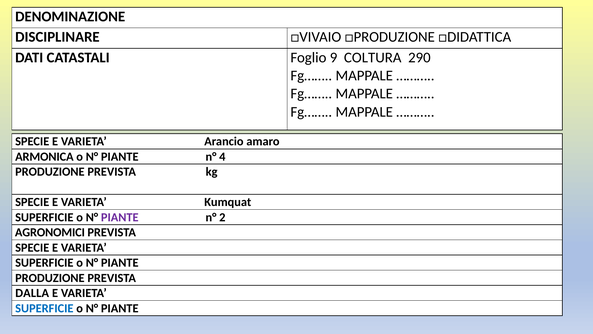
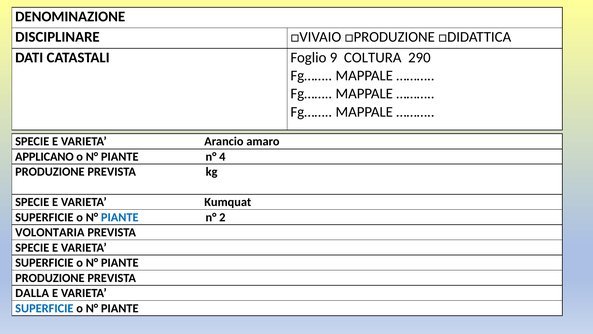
ARMONICA: ARMONICA -> APPLICANO
PIANTE at (120, 217) colour: purple -> blue
AGRONOMICI: AGRONOMICI -> VOLONTARIA
